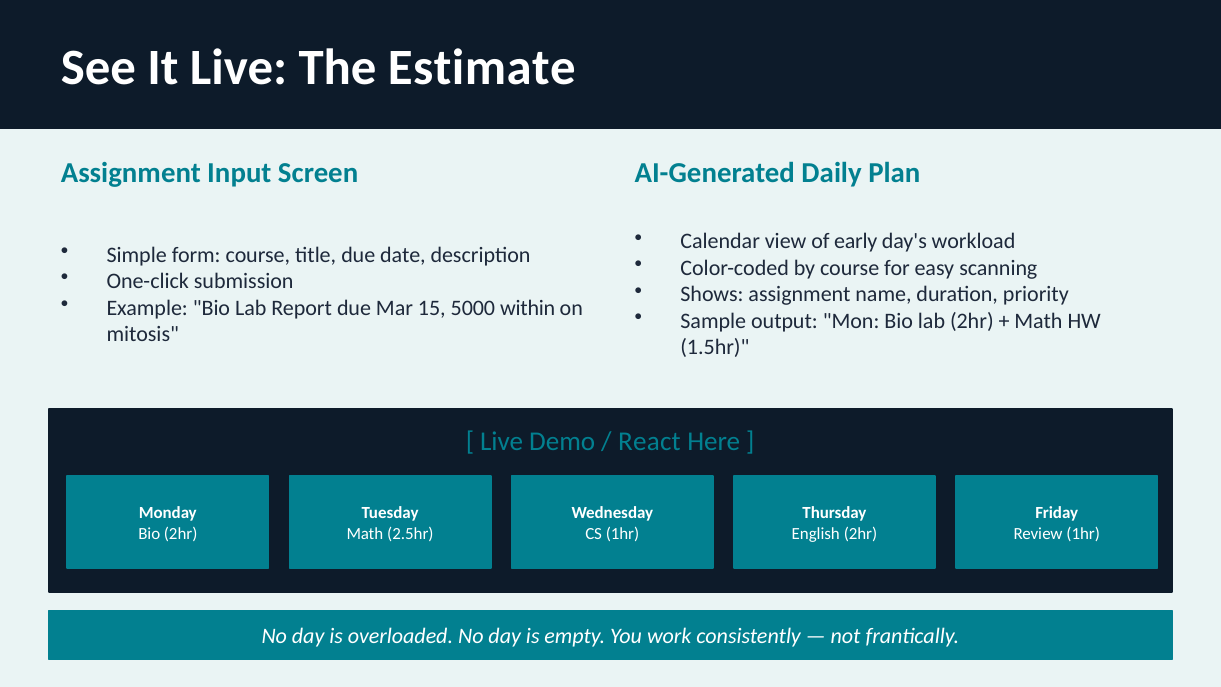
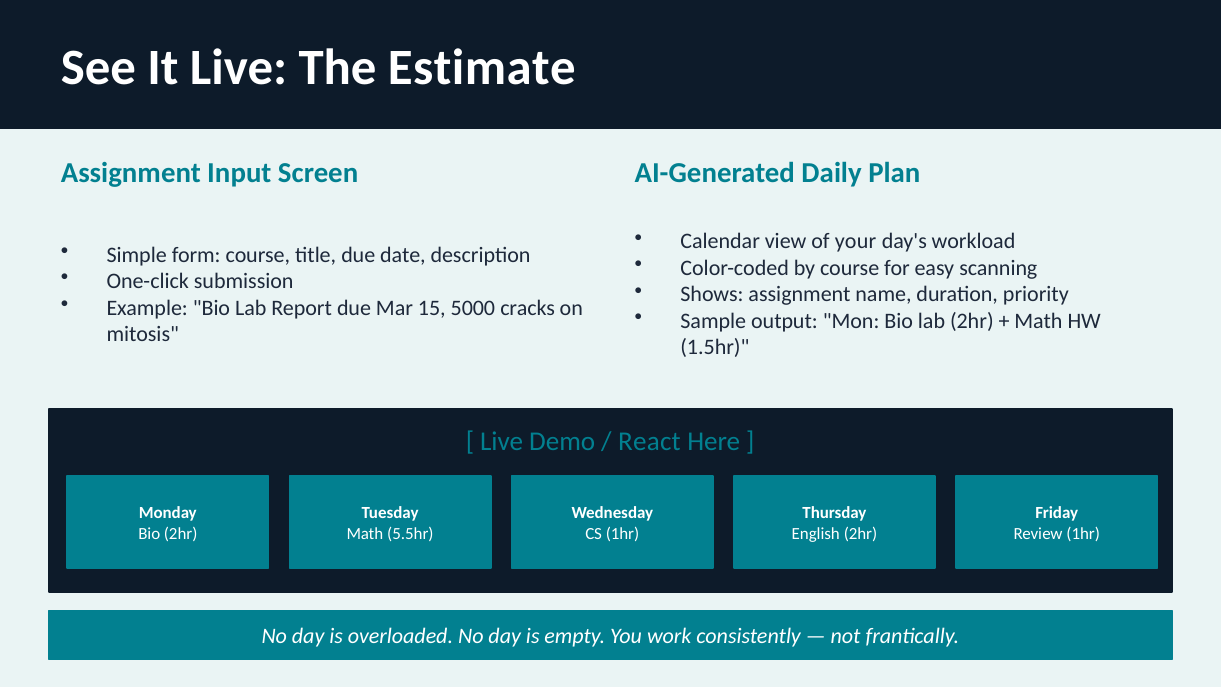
early: early -> your
within: within -> cracks
2.5hr: 2.5hr -> 5.5hr
